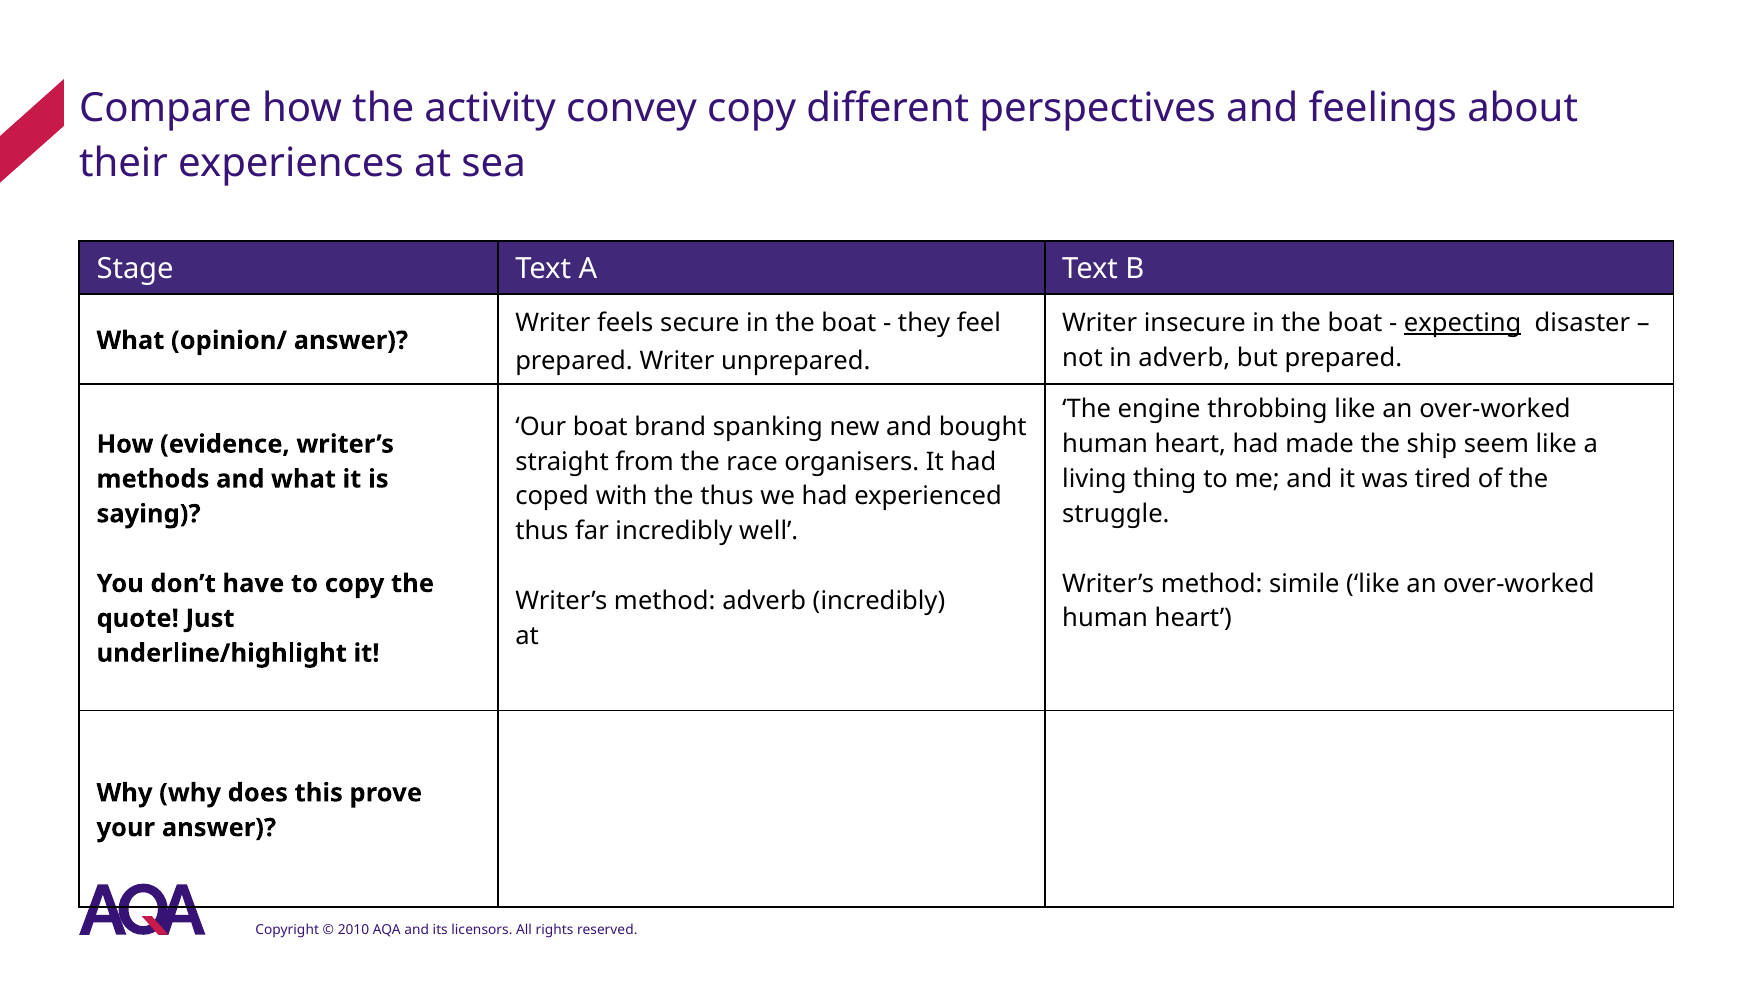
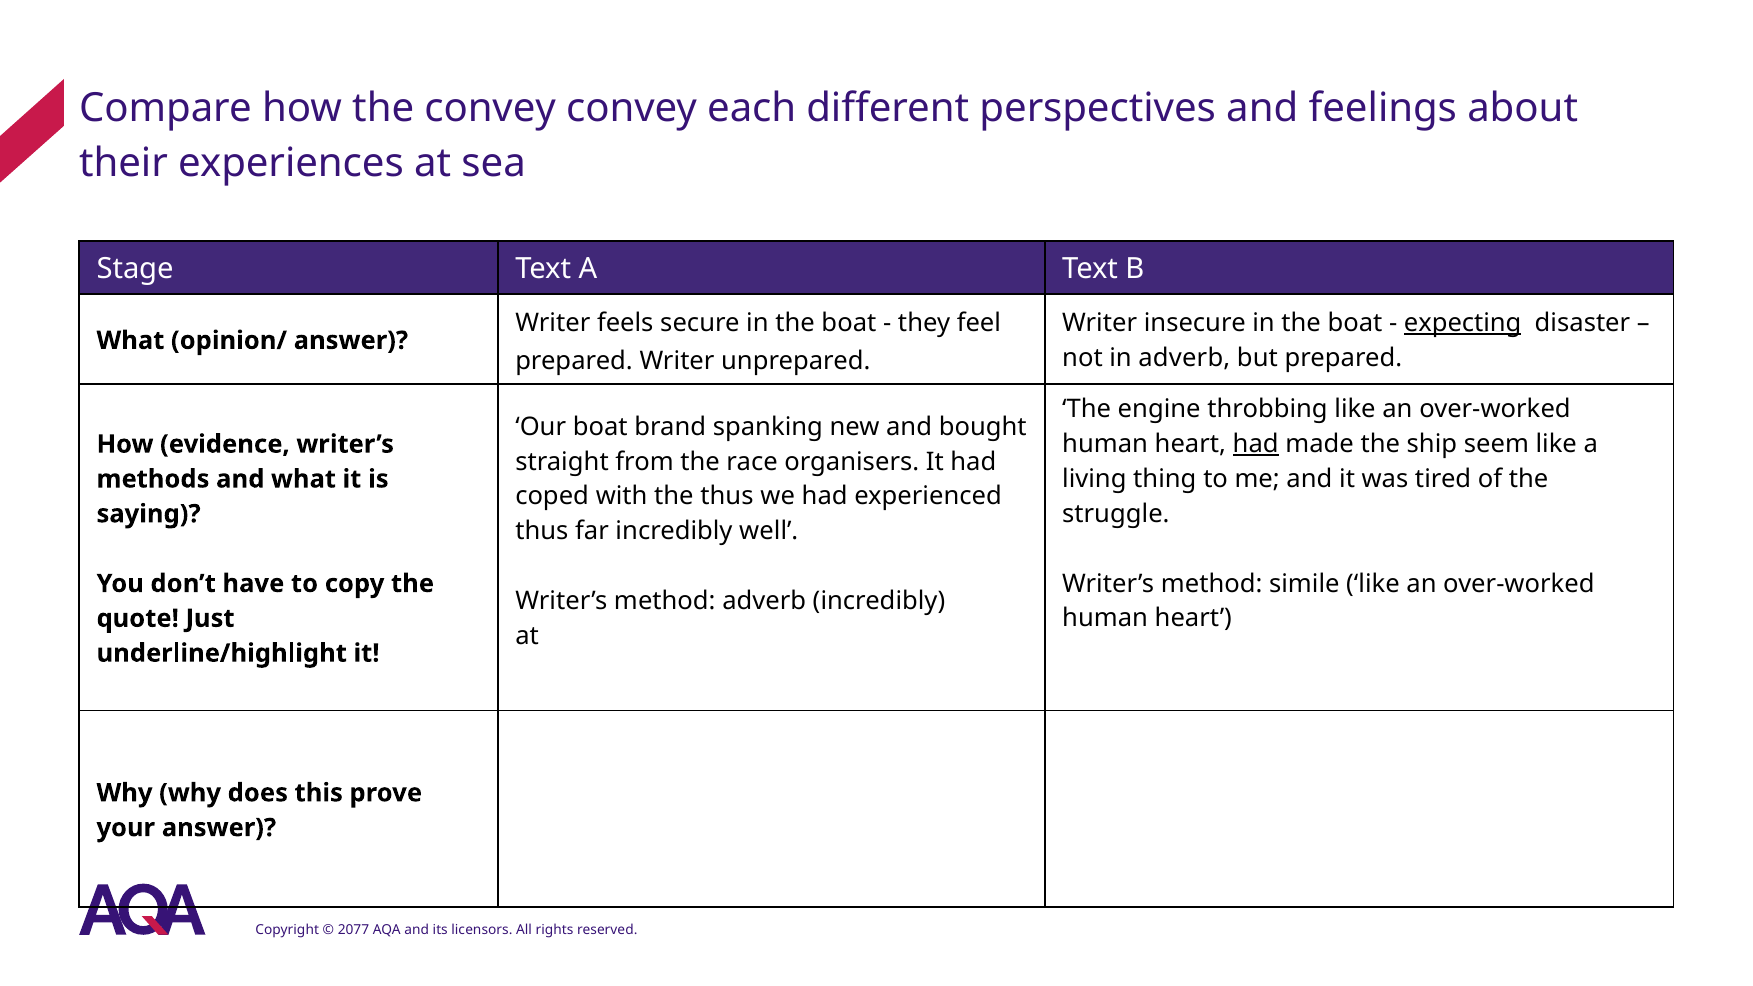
the activity: activity -> convey
convey copy: copy -> each
had at (1256, 444) underline: none -> present
2010: 2010 -> 2077
